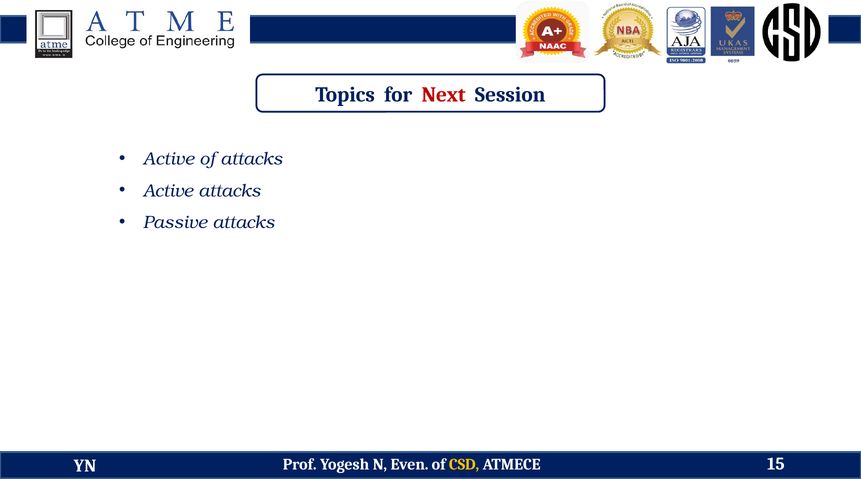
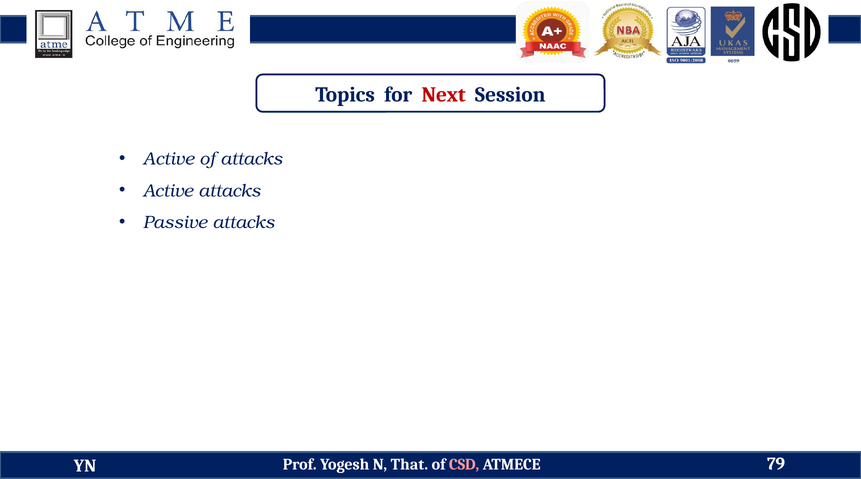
Even: Even -> That
CSD colour: yellow -> pink
15: 15 -> 79
